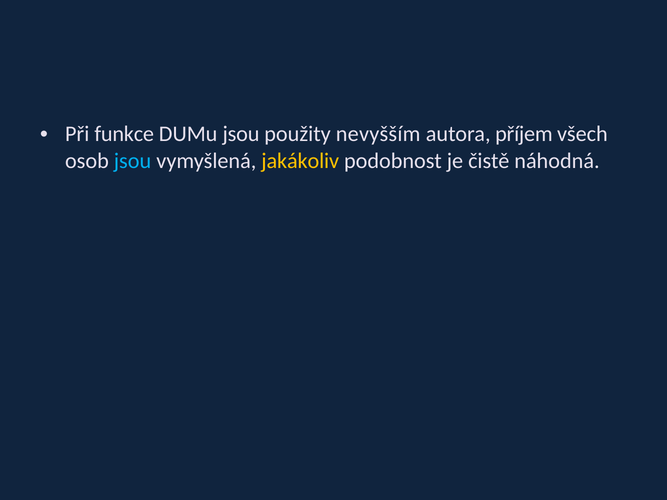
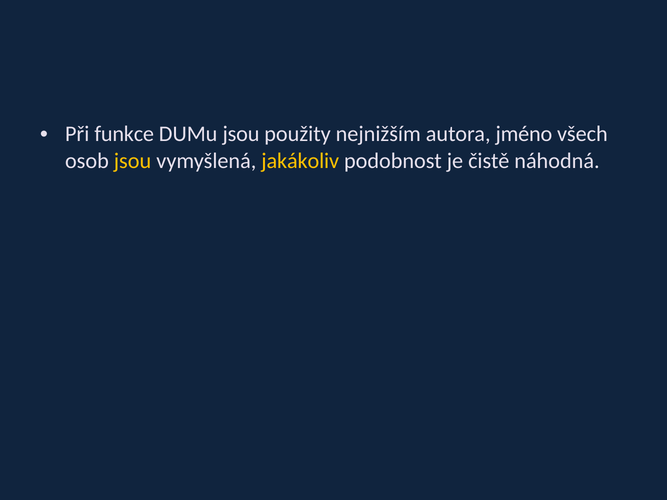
nevyšším: nevyšším -> nejnižším
příjem: příjem -> jméno
jsou at (133, 161) colour: light blue -> yellow
